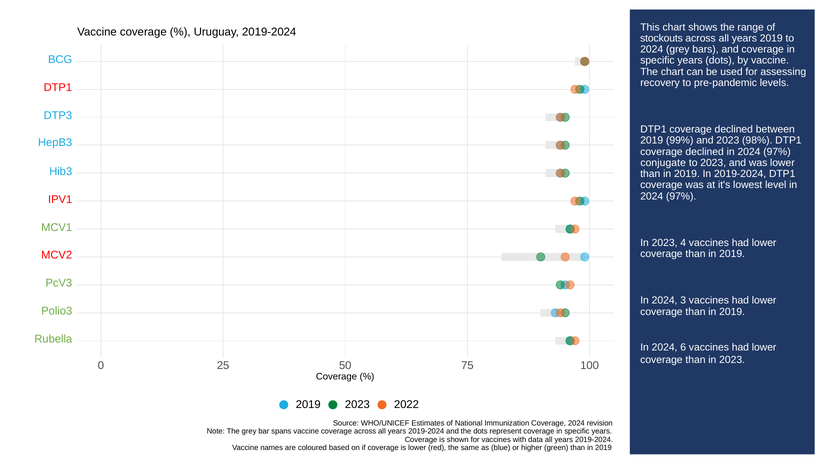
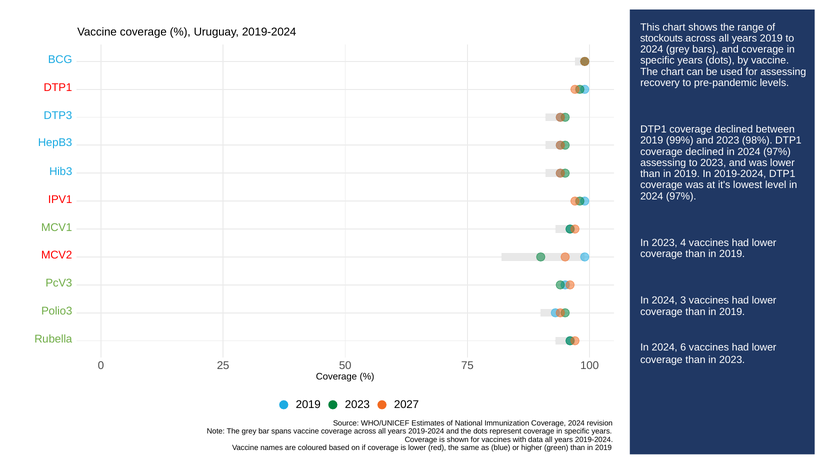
conjugate at (663, 163): conjugate -> assessing
2022: 2022 -> 2027
